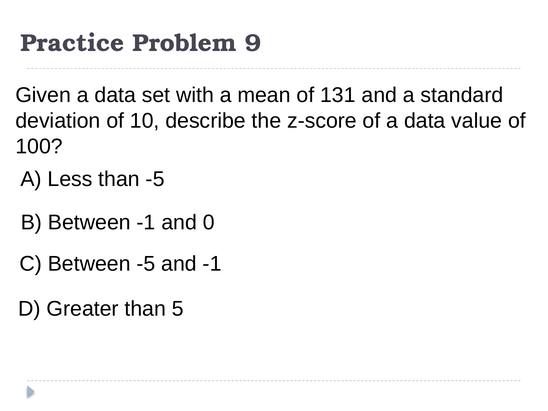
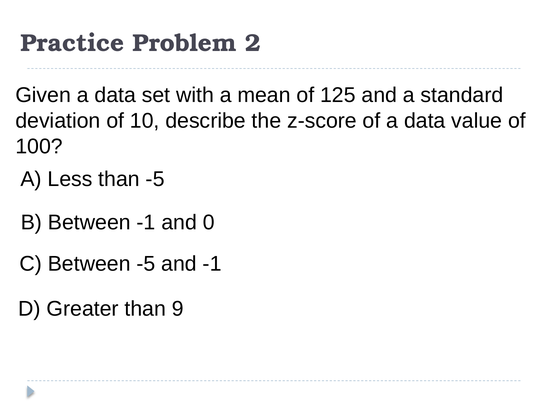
9: 9 -> 2
131: 131 -> 125
5: 5 -> 9
